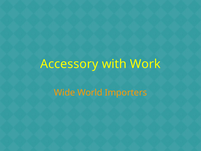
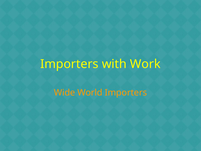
Accessory at (69, 64): Accessory -> Importers
